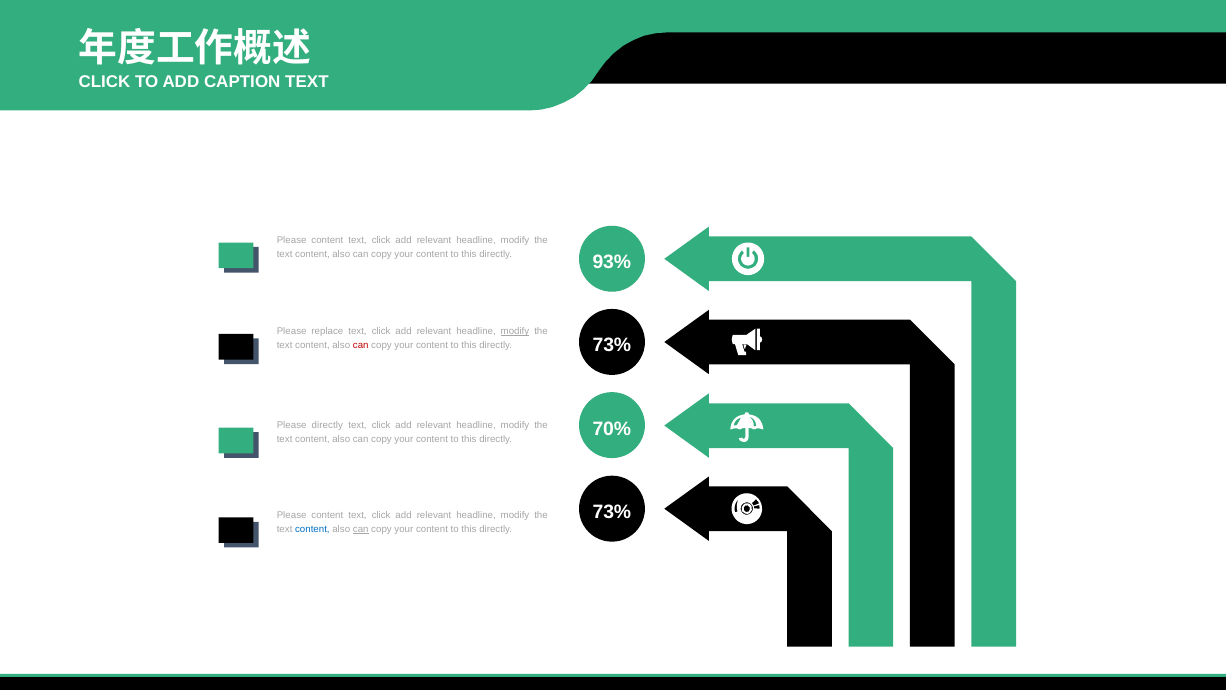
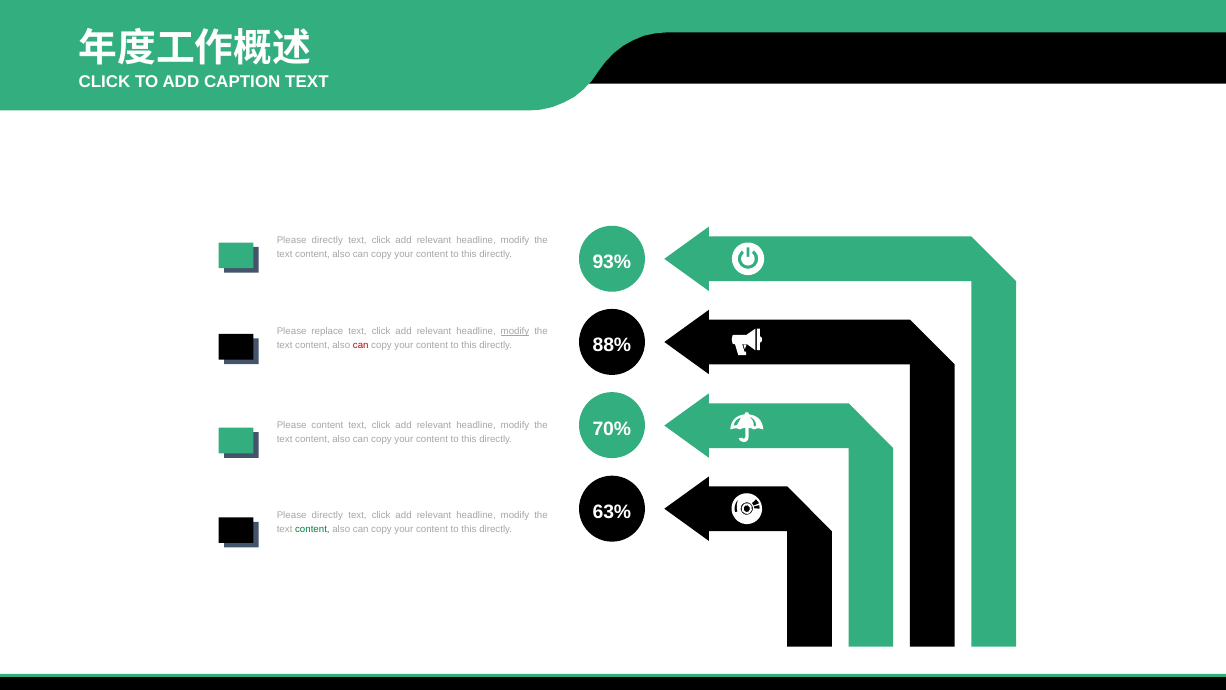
content at (327, 240): content -> directly
73% at (612, 345): 73% -> 88%
Please directly: directly -> content
73% at (612, 512): 73% -> 63%
content at (327, 515): content -> directly
content at (312, 529) colour: blue -> green
can at (361, 529) underline: present -> none
